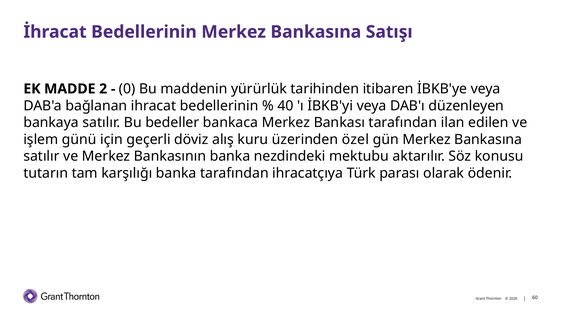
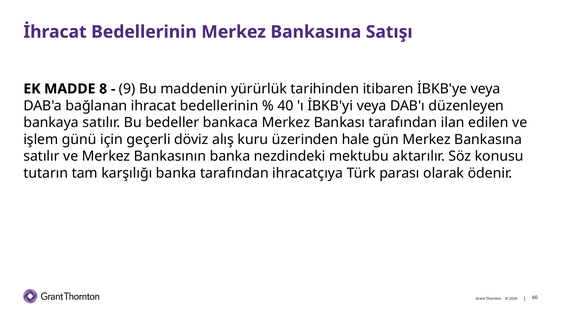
2: 2 -> 8
0: 0 -> 9
özel: özel -> hale
